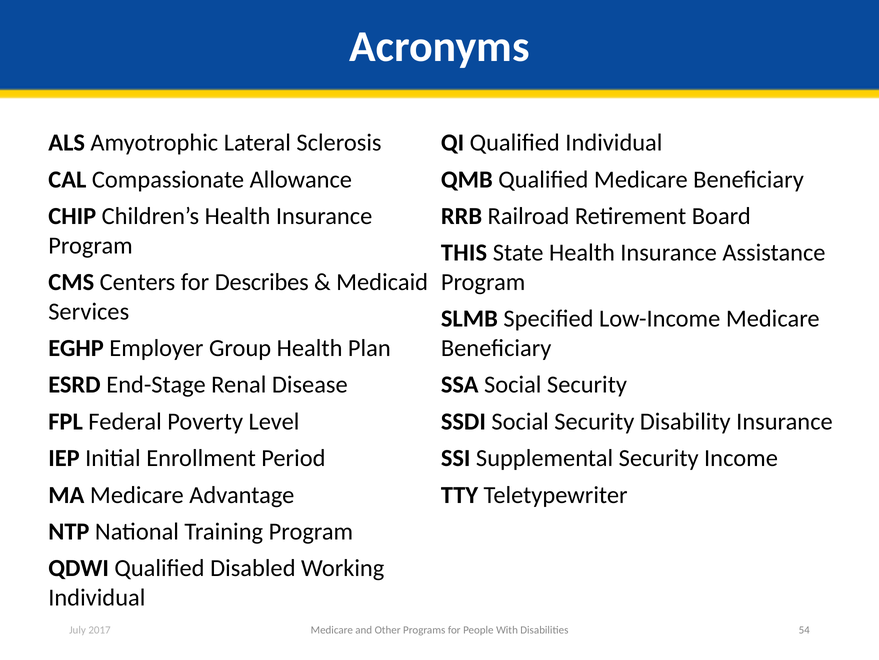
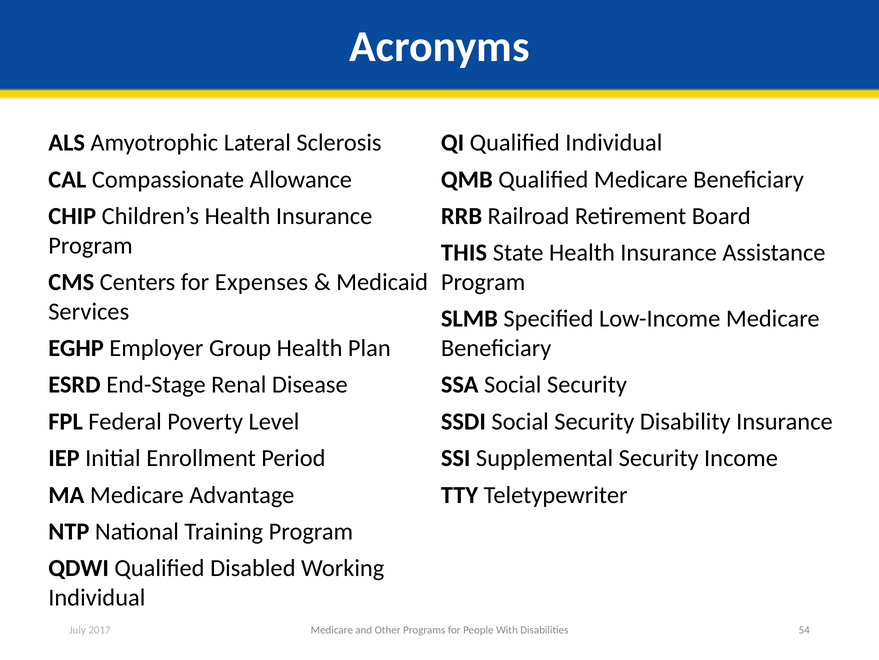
Describes: Describes -> Expenses
